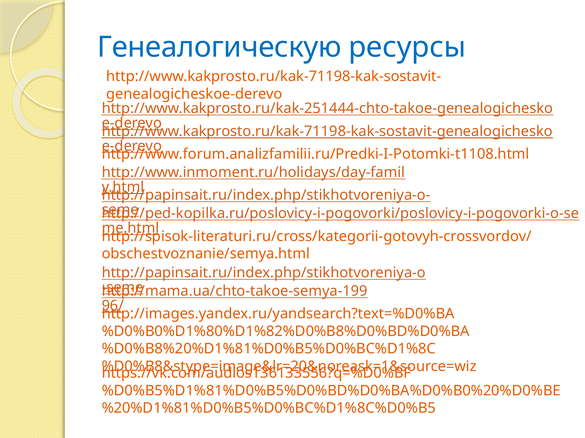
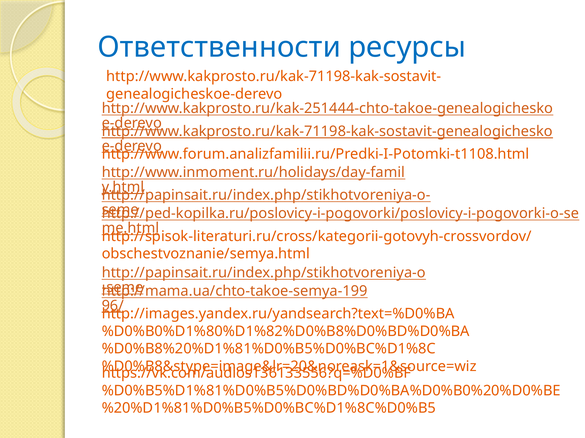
Генеалогическую: Генеалогическую -> Ответственности
